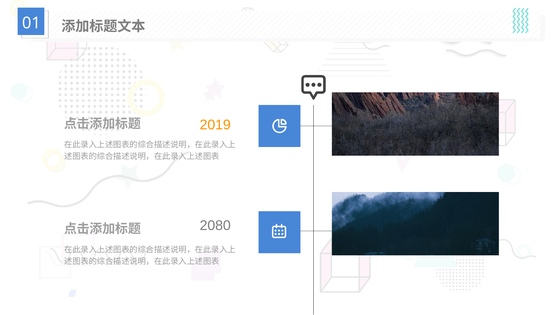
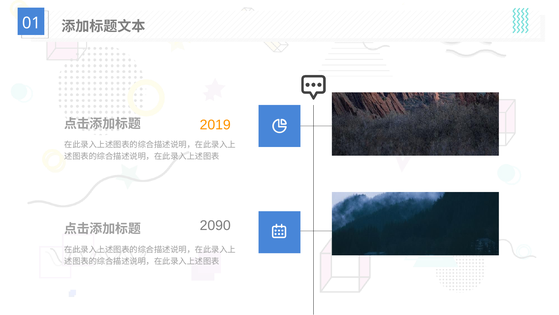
2080: 2080 -> 2090
